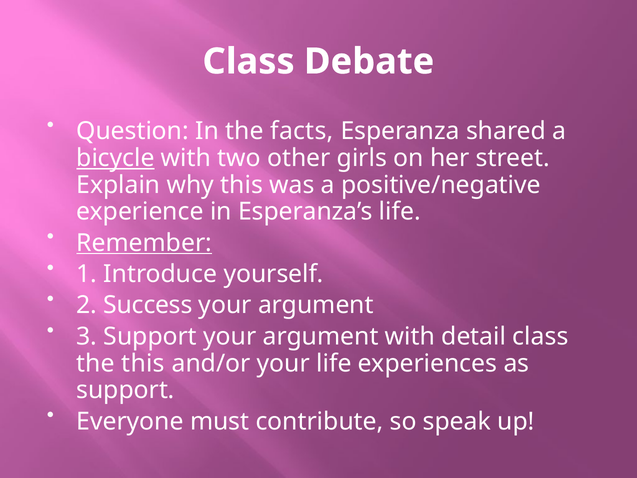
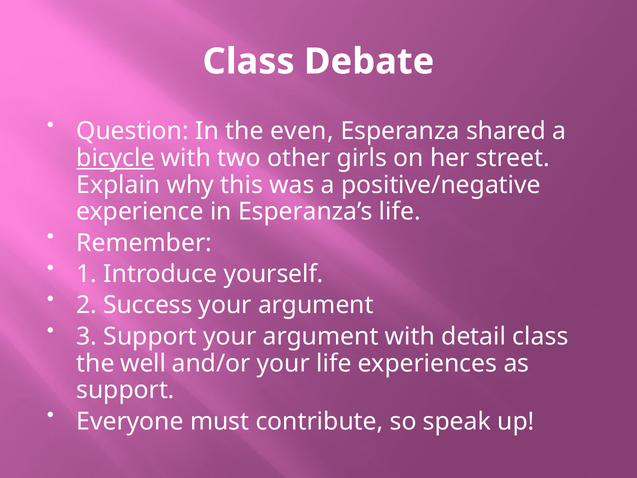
facts: facts -> even
Remember underline: present -> none
the this: this -> well
